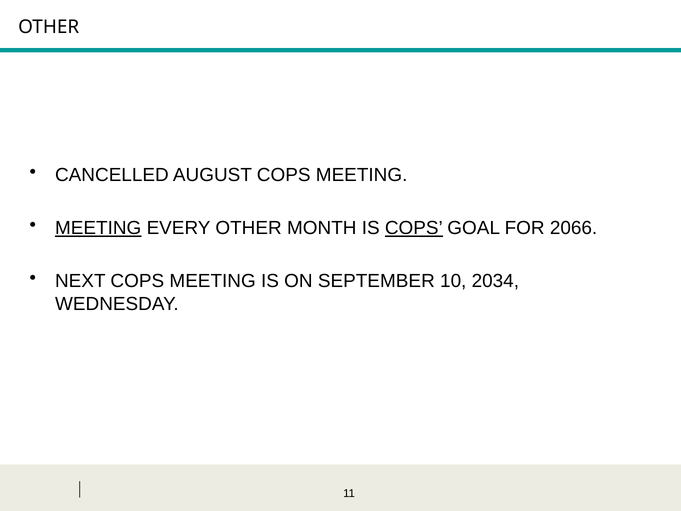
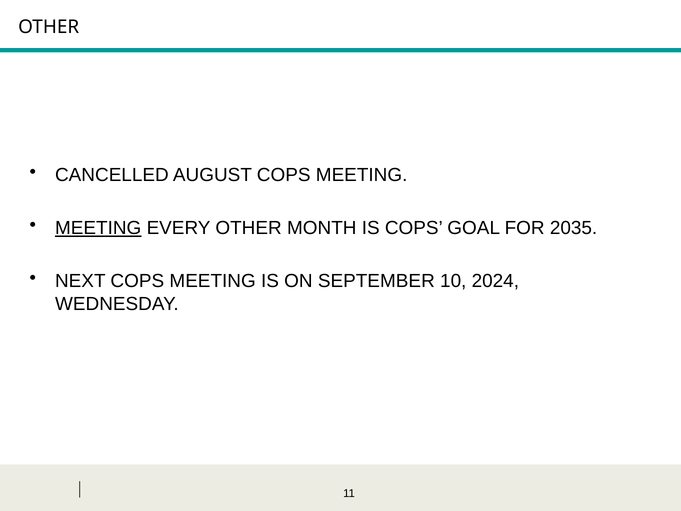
COPS at (414, 228) underline: present -> none
2066: 2066 -> 2035
2034: 2034 -> 2024
